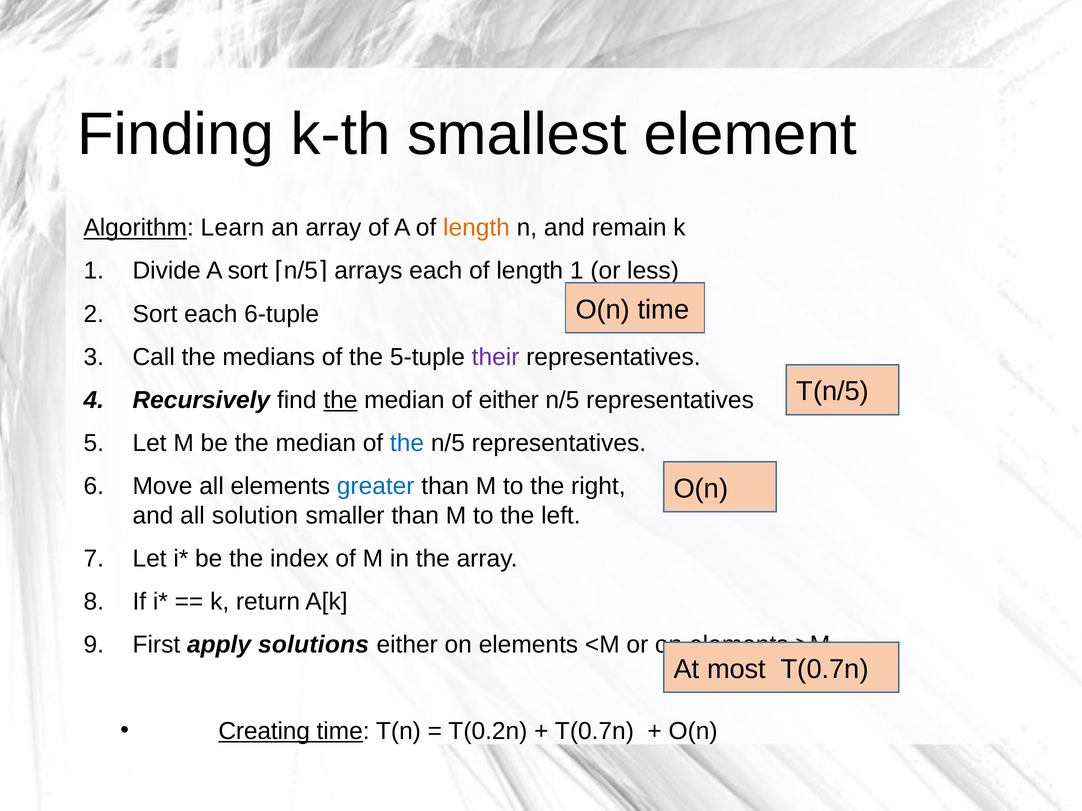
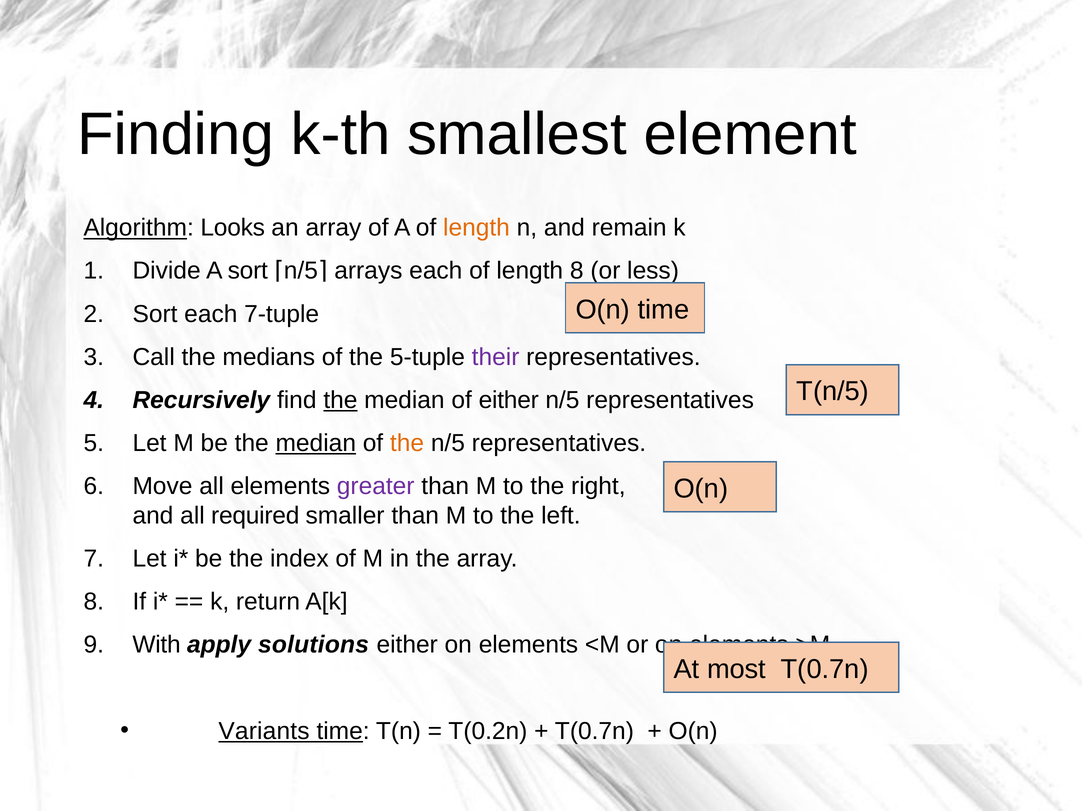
Learn: Learn -> Looks
length 1: 1 -> 8
6-tuple: 6-tuple -> 7-tuple
median at (316, 443) underline: none -> present
the at (407, 443) colour: blue -> orange
greater colour: blue -> purple
solution: solution -> required
First: First -> With
Creating: Creating -> Variants
